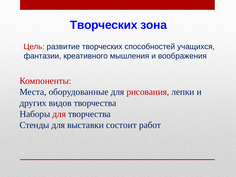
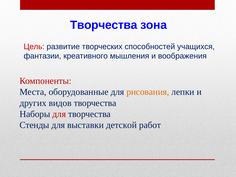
Творческих at (104, 25): Творческих -> Творчества
рисования colour: red -> orange
состоит: состоит -> детской
